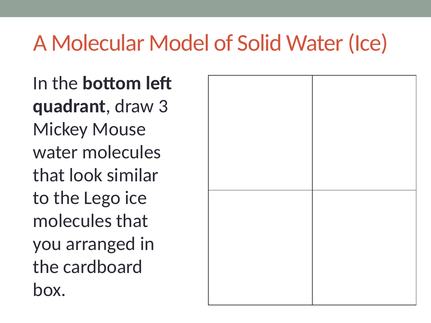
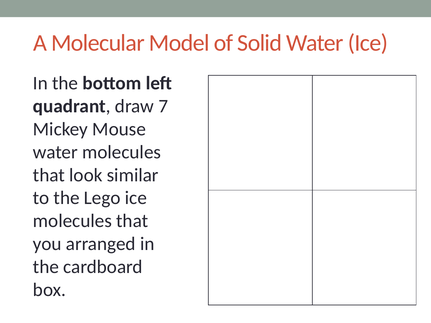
3: 3 -> 7
